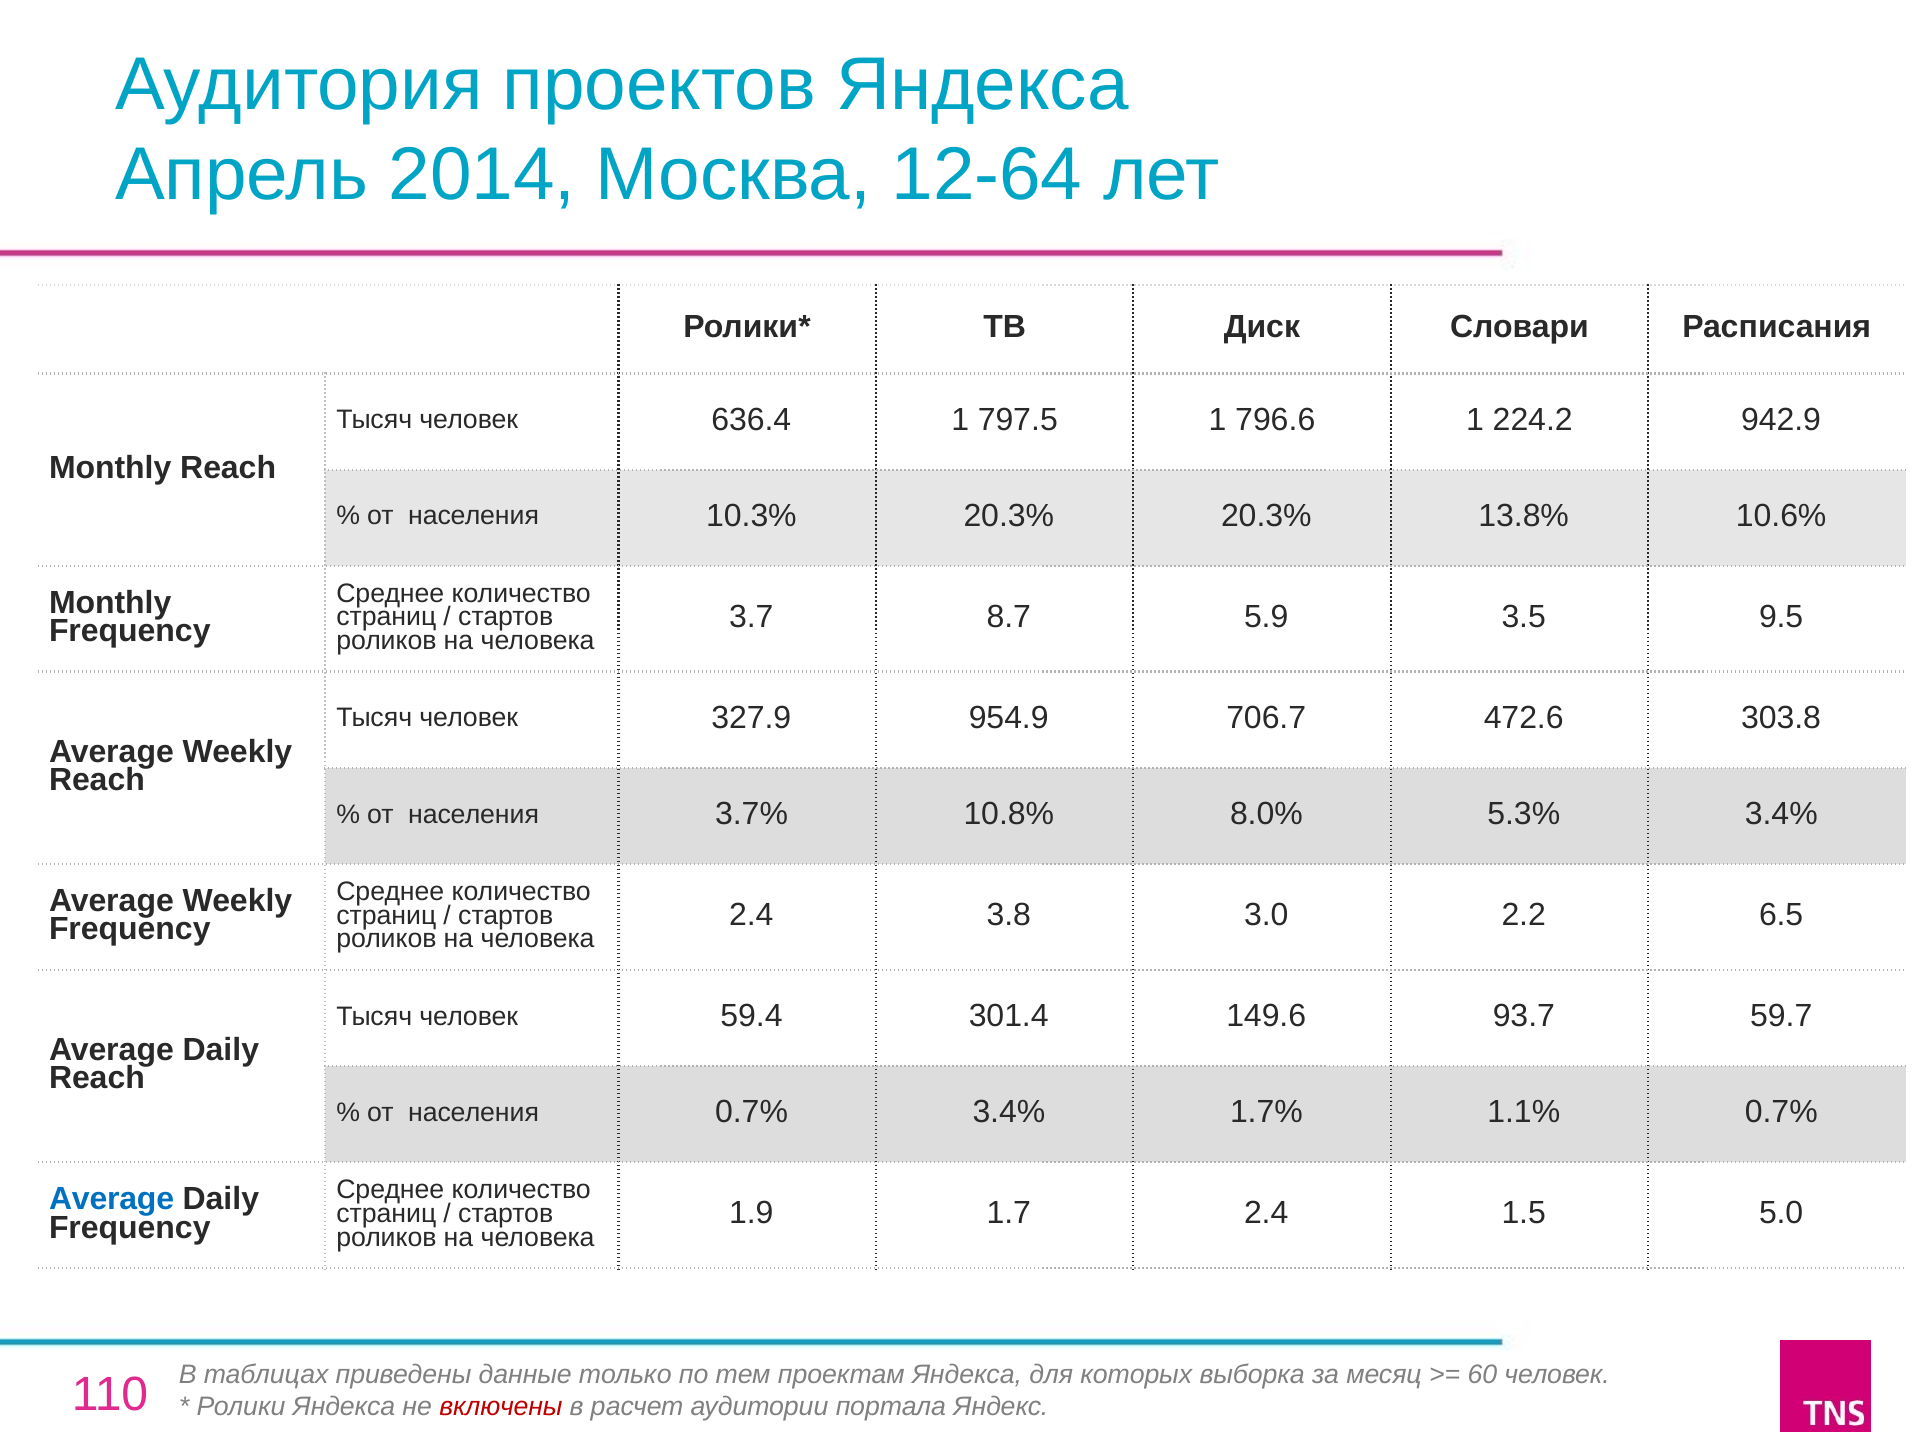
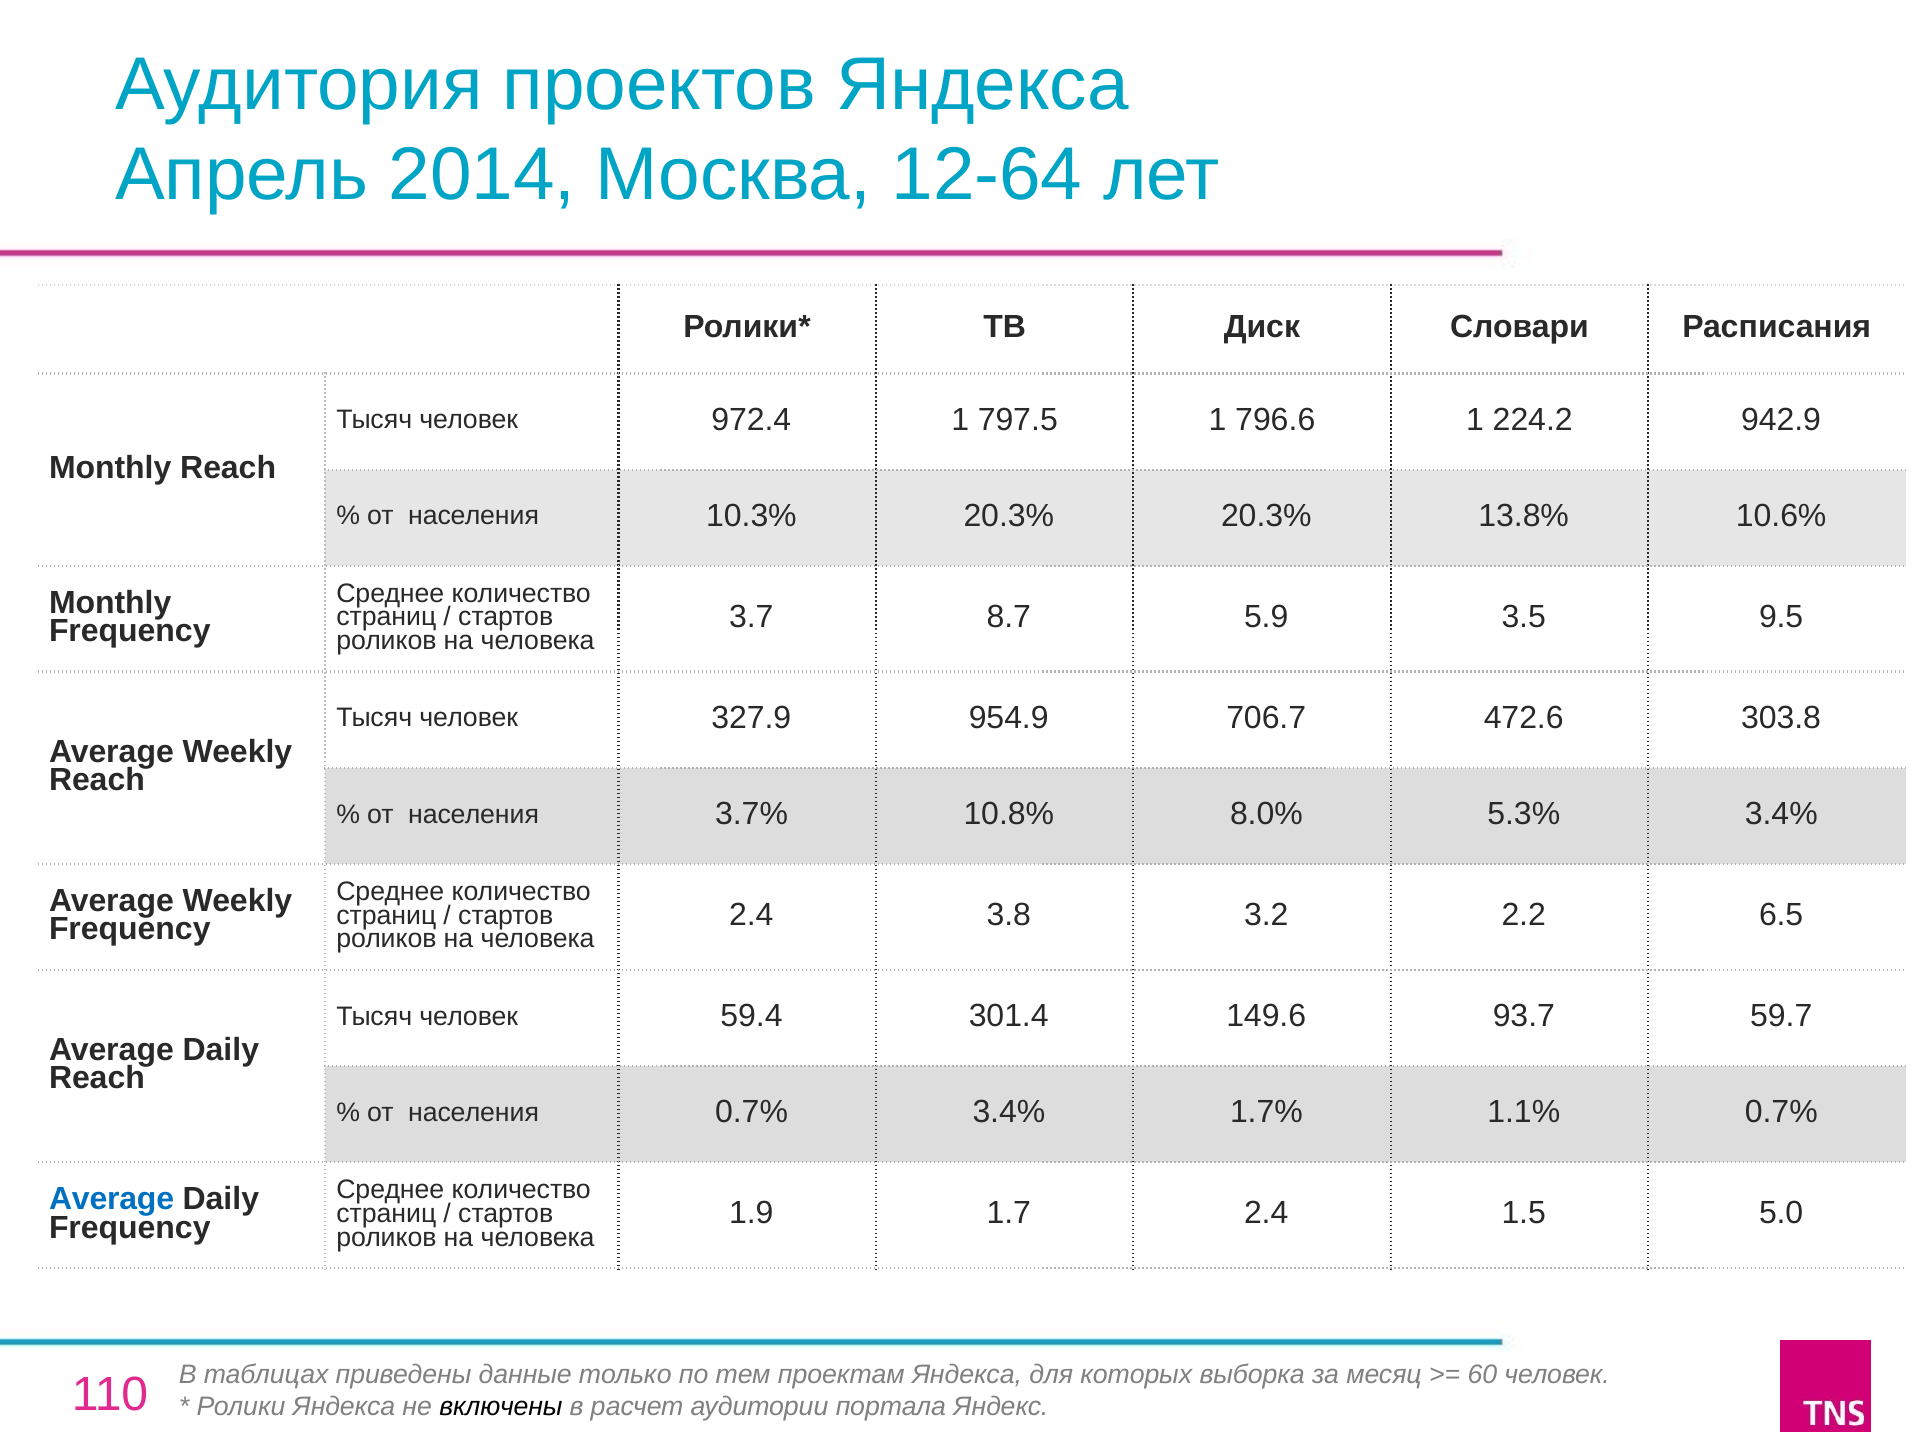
636.4: 636.4 -> 972.4
3.0: 3.0 -> 3.2
включены colour: red -> black
